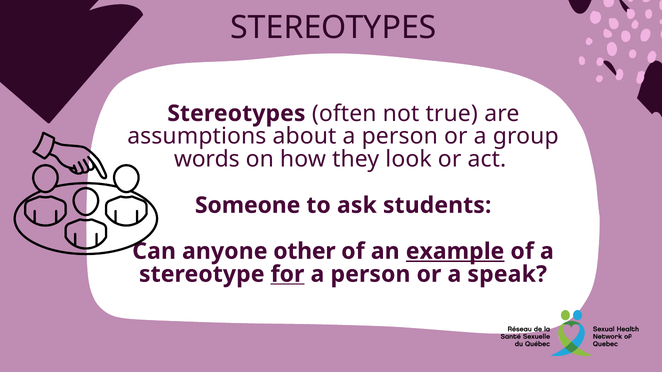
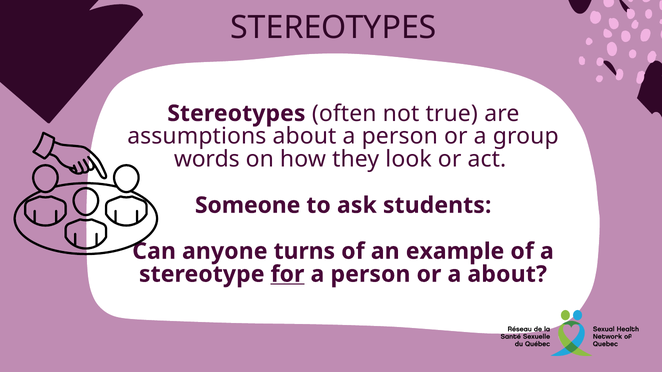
other: other -> turns
example underline: present -> none
a speak: speak -> about
